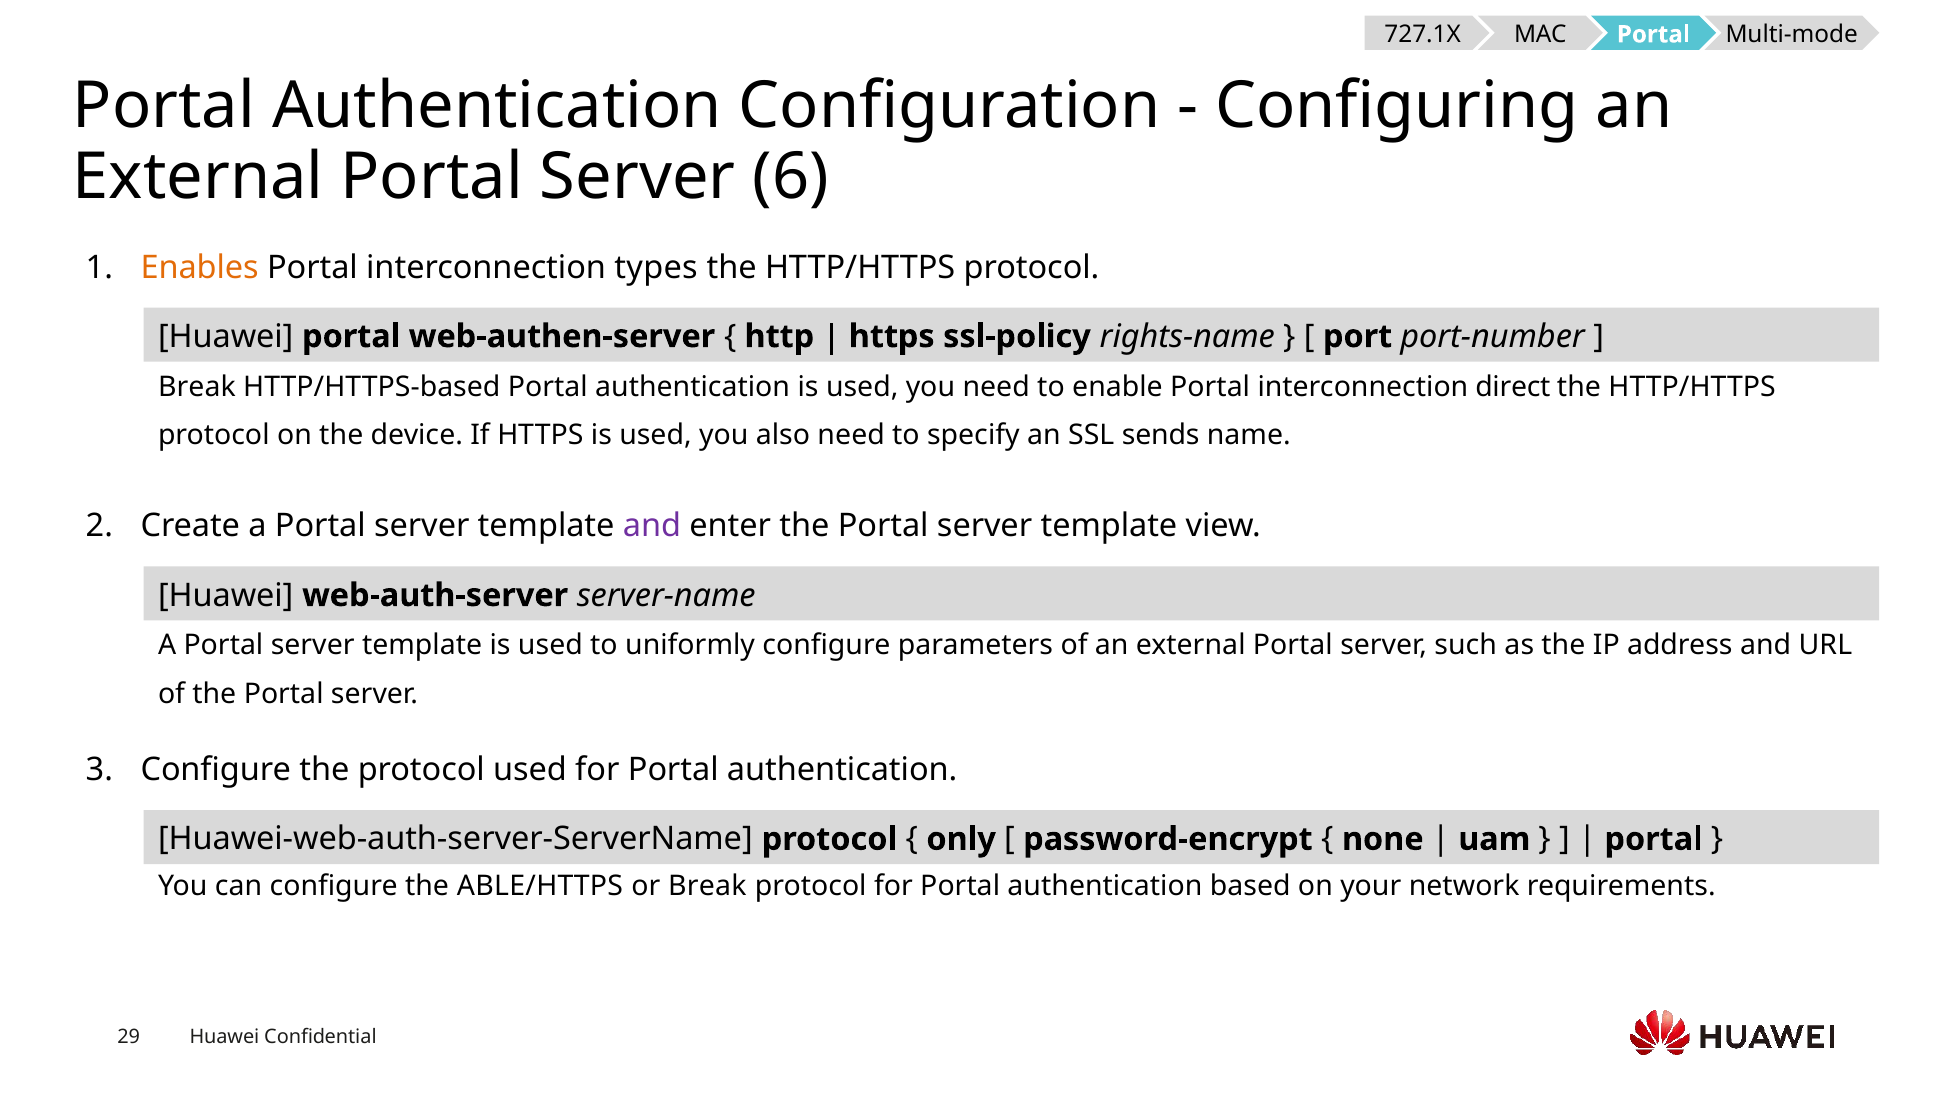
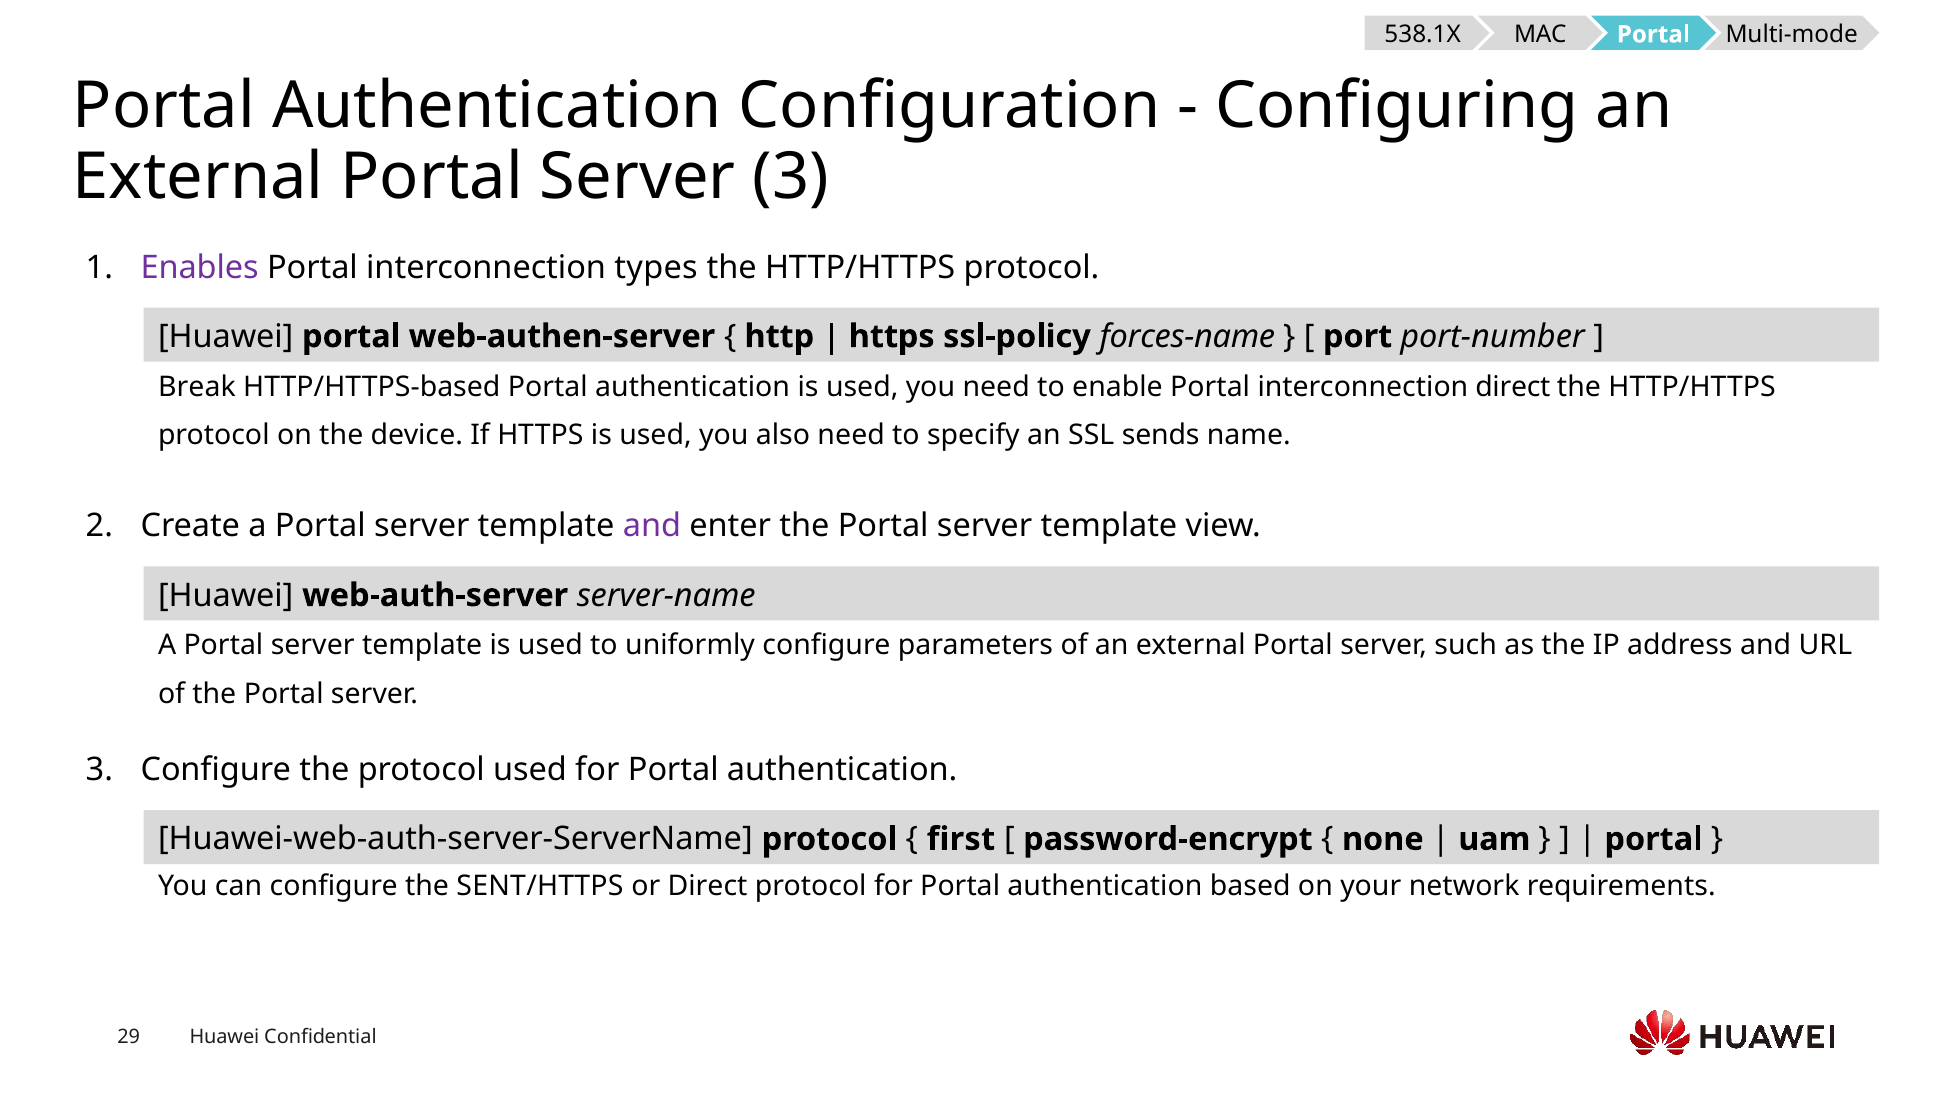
727.1X: 727.1X -> 538.1X
Server 6: 6 -> 3
Enables colour: orange -> purple
rights-name: rights-name -> forces-name
only: only -> first
ABLE/HTTPS: ABLE/HTTPS -> SENT/HTTPS
or Break: Break -> Direct
